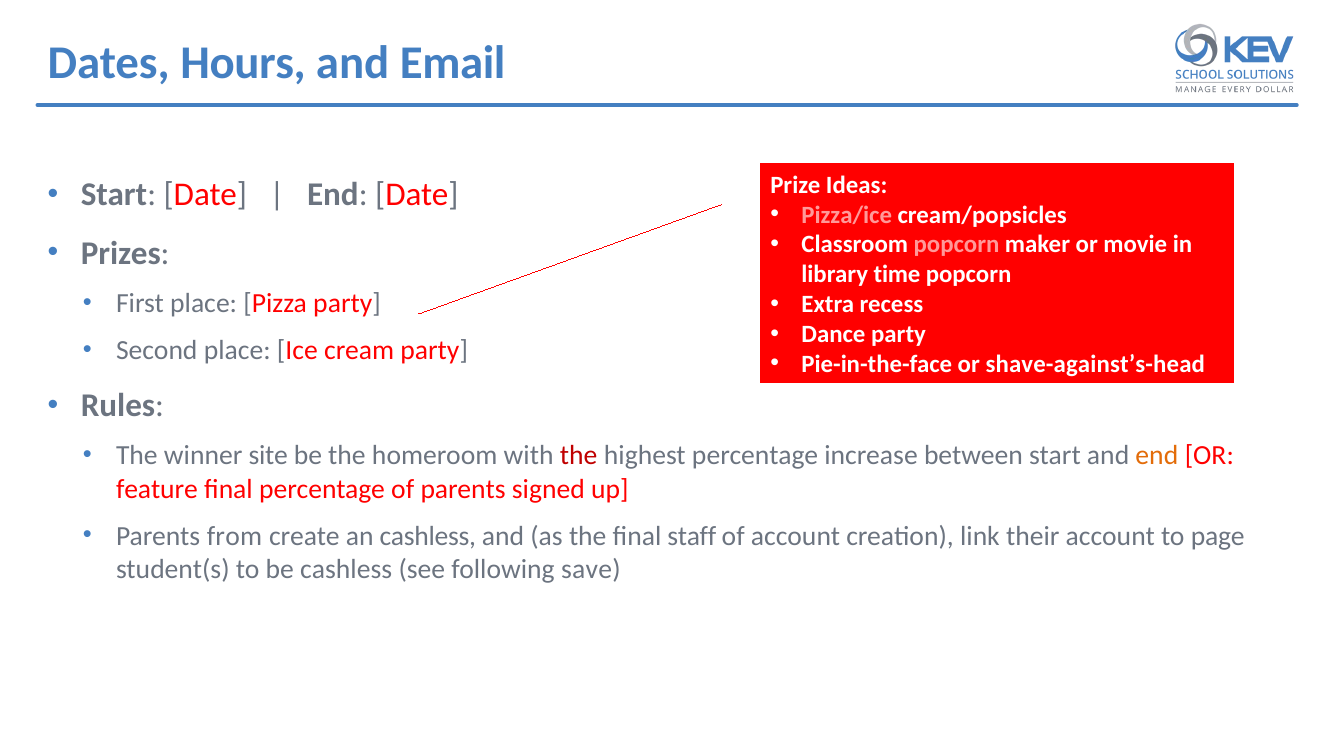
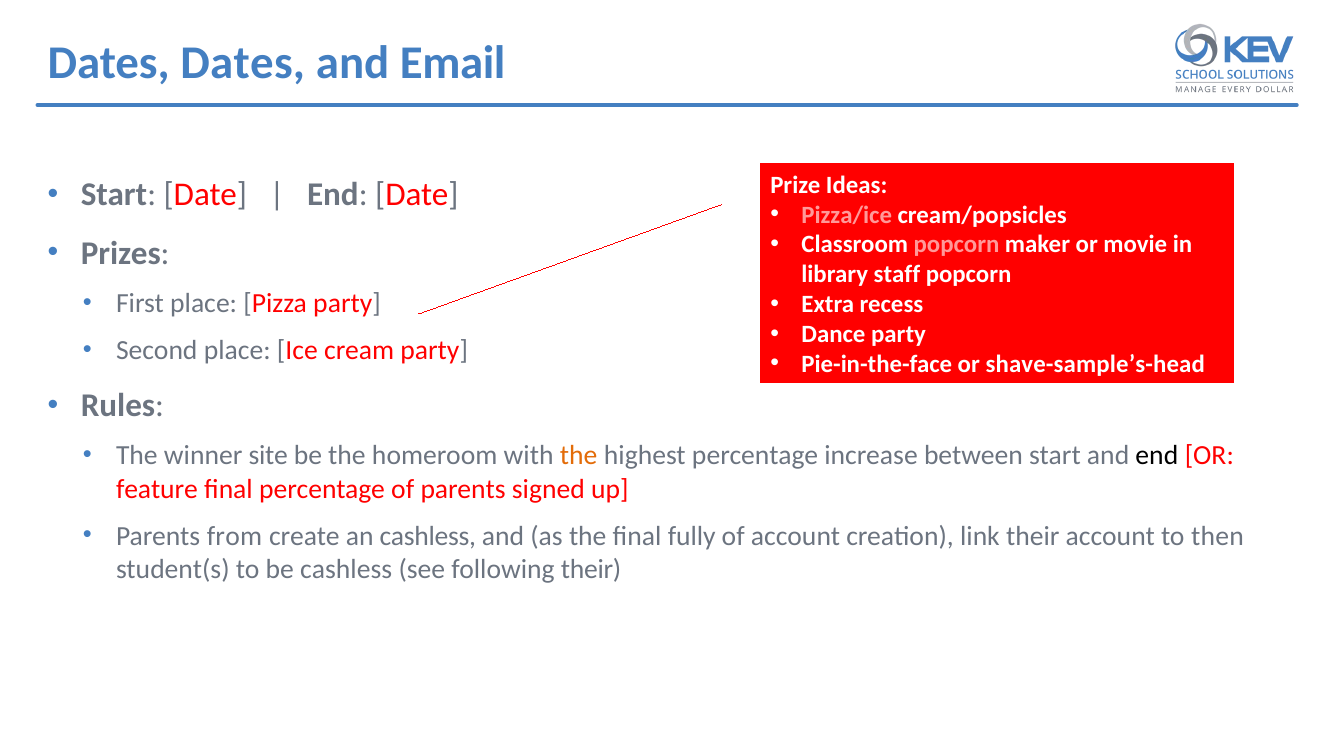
Dates Hours: Hours -> Dates
time: time -> staff
shave-against’s-head: shave-against’s-head -> shave-sample’s-head
the at (579, 456) colour: red -> orange
end at (1157, 456) colour: orange -> black
staff: staff -> fully
page: page -> then
following save: save -> their
